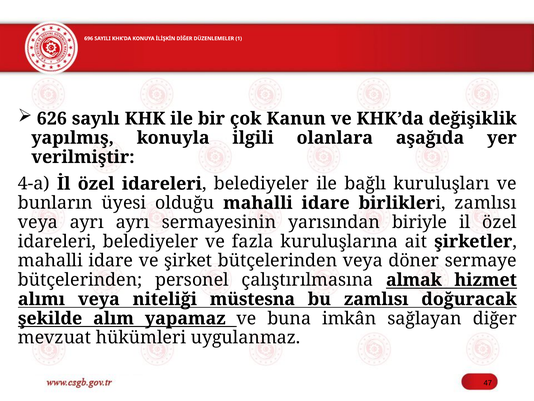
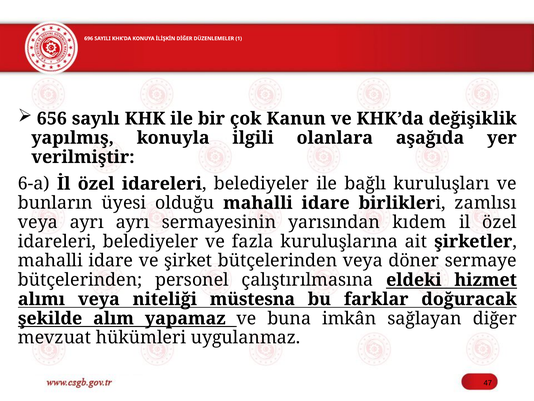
626: 626 -> 656
4-a: 4-a -> 6-a
biriyle: biriyle -> kıdem
almak: almak -> eldeki
bu zamlısı: zamlısı -> farklar
